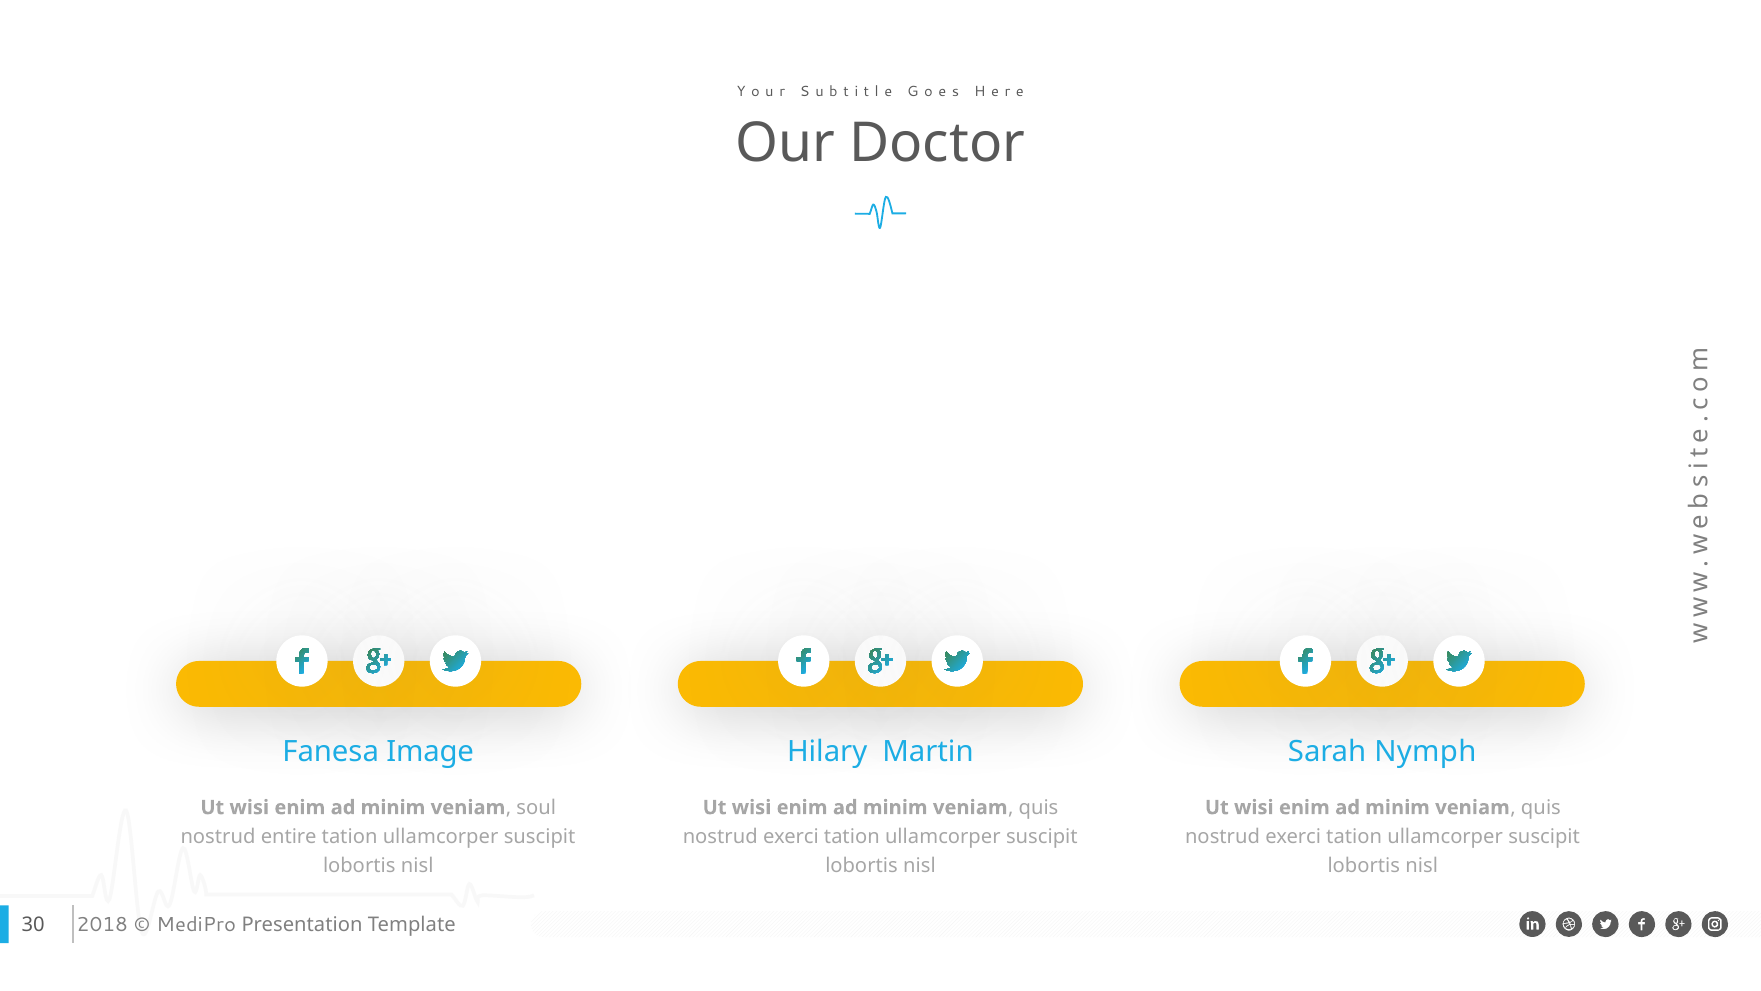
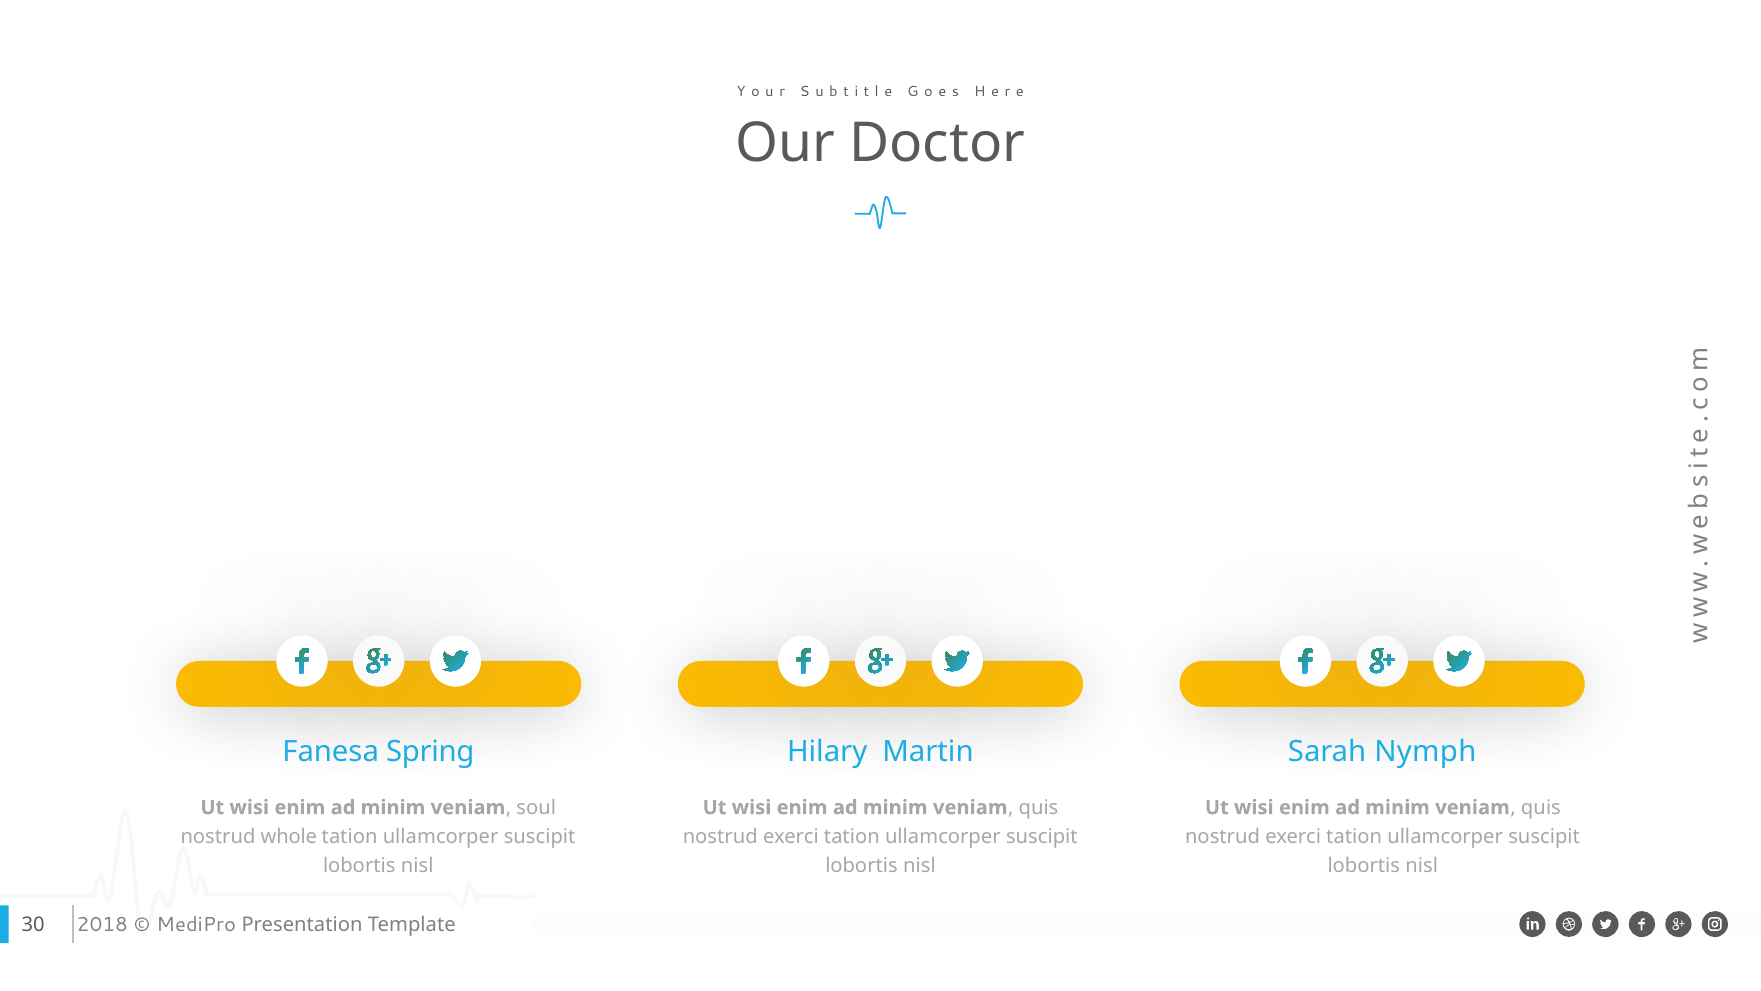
Image: Image -> Spring
entire: entire -> whole
